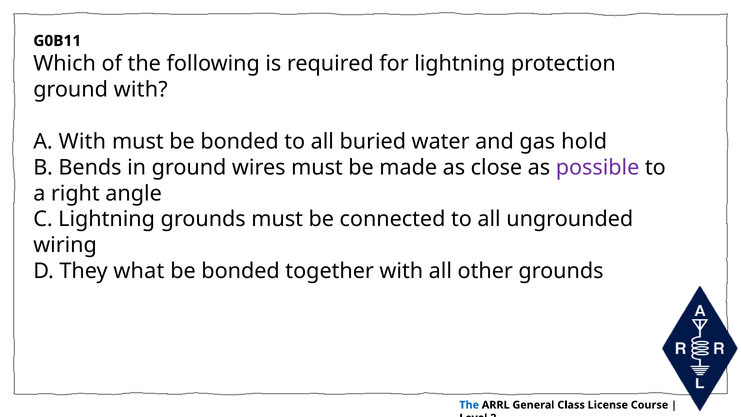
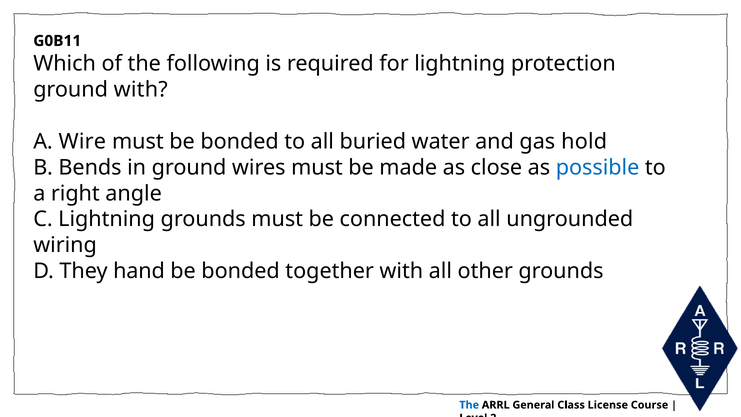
A With: With -> Wire
possible colour: purple -> blue
what: what -> hand
